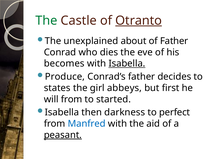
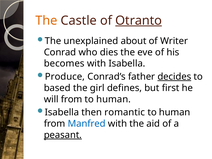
The at (46, 21) colour: green -> orange
of Father: Father -> Writer
Isabella at (127, 64) underline: present -> none
decides underline: none -> present
states: states -> based
abbeys: abbeys -> defines
started at (114, 99): started -> human
darkness: darkness -> romantic
perfect at (175, 112): perfect -> human
